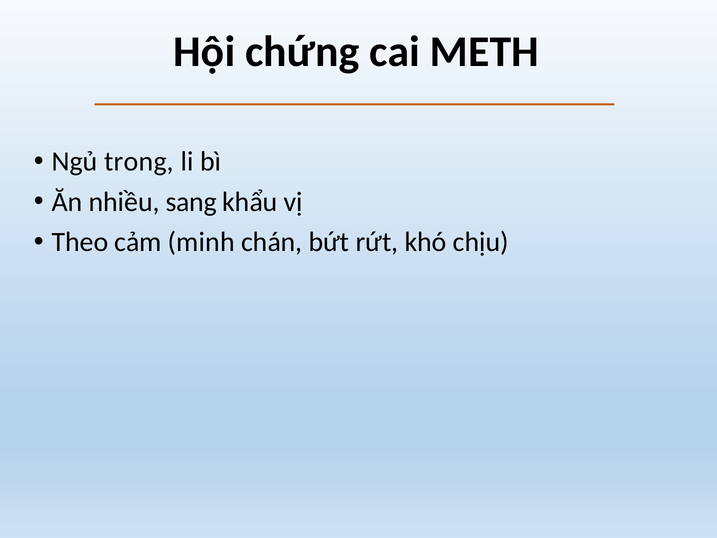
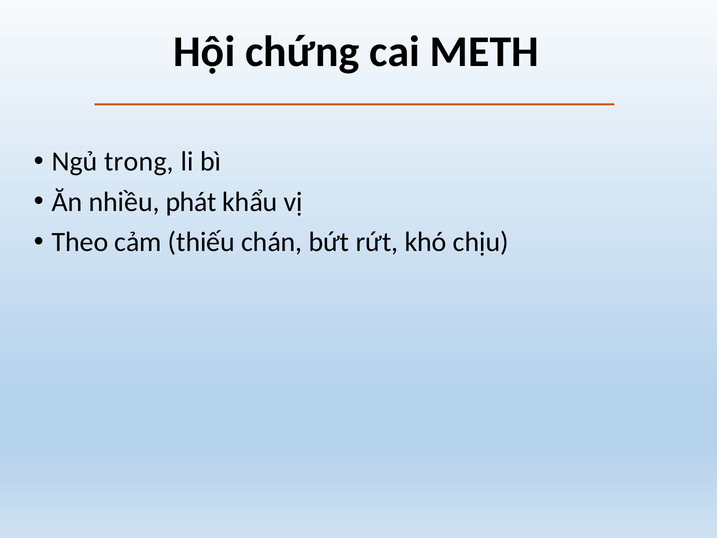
sang: sang -> phát
minh: minh -> thiếu
